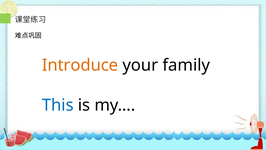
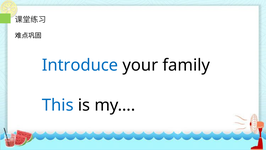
Introduce colour: orange -> blue
